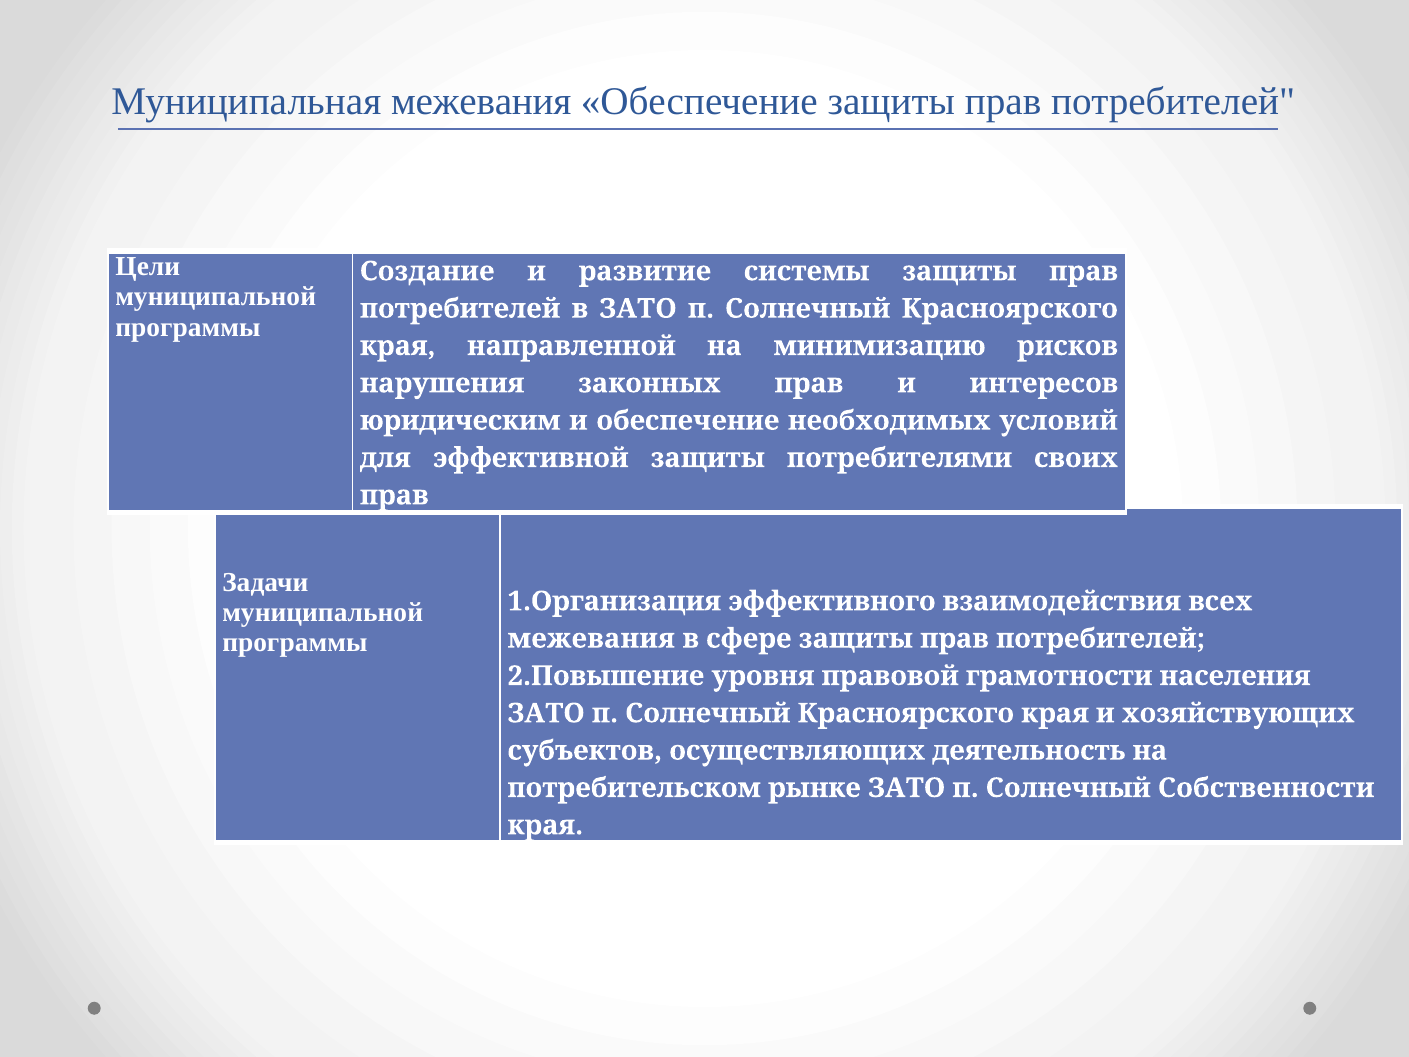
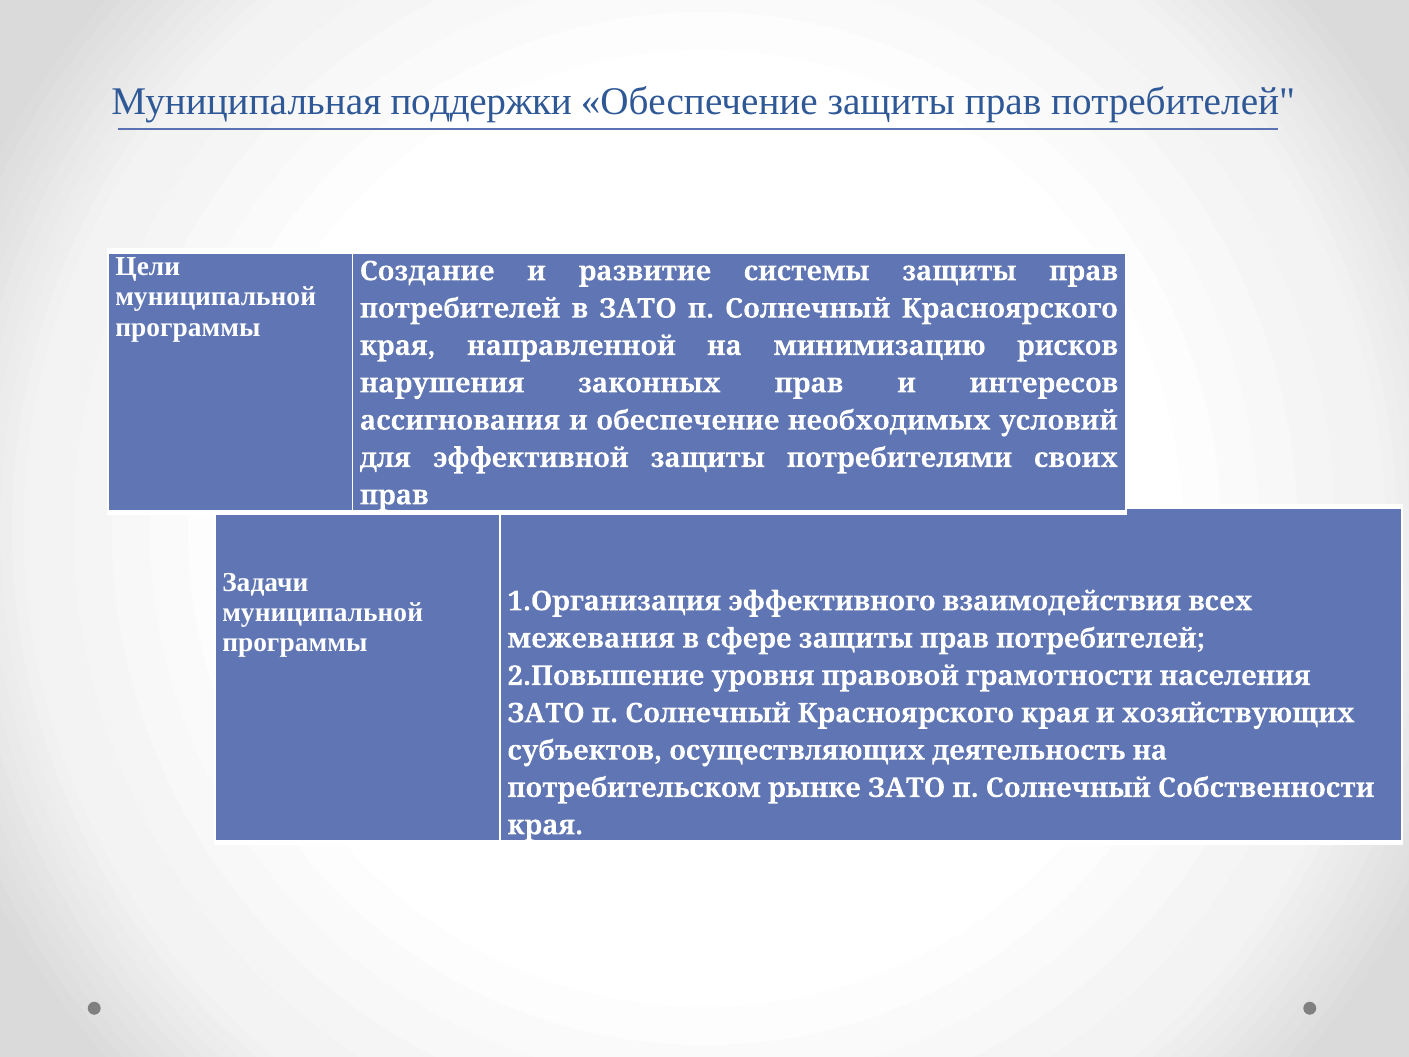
Муниципальная межевания: межевания -> поддержки
юридическим: юридическим -> ассигнования
